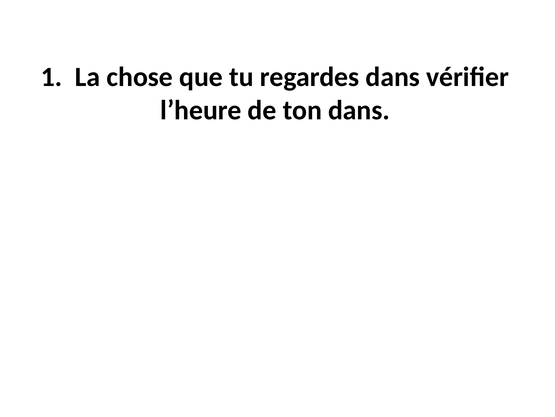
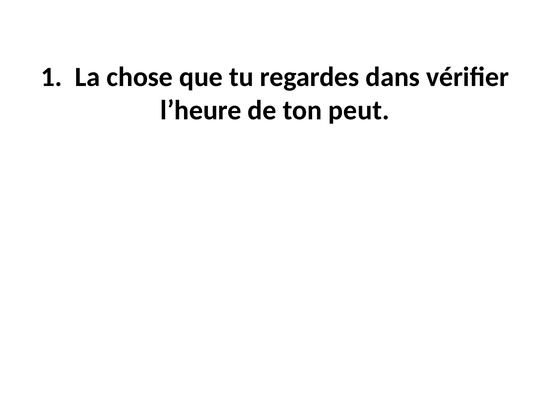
ton dans: dans -> peut
